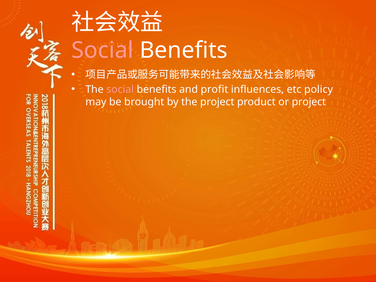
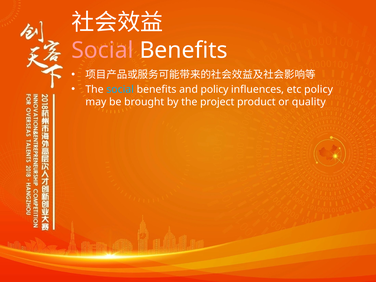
social at (120, 89) colour: pink -> light blue
and profit: profit -> policy
or project: project -> quality
